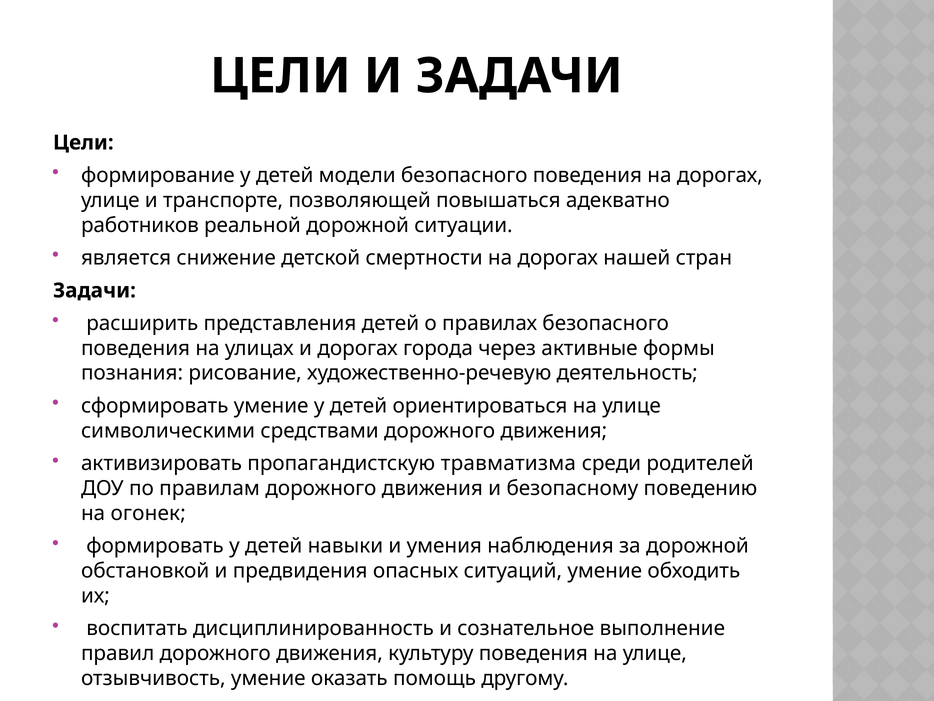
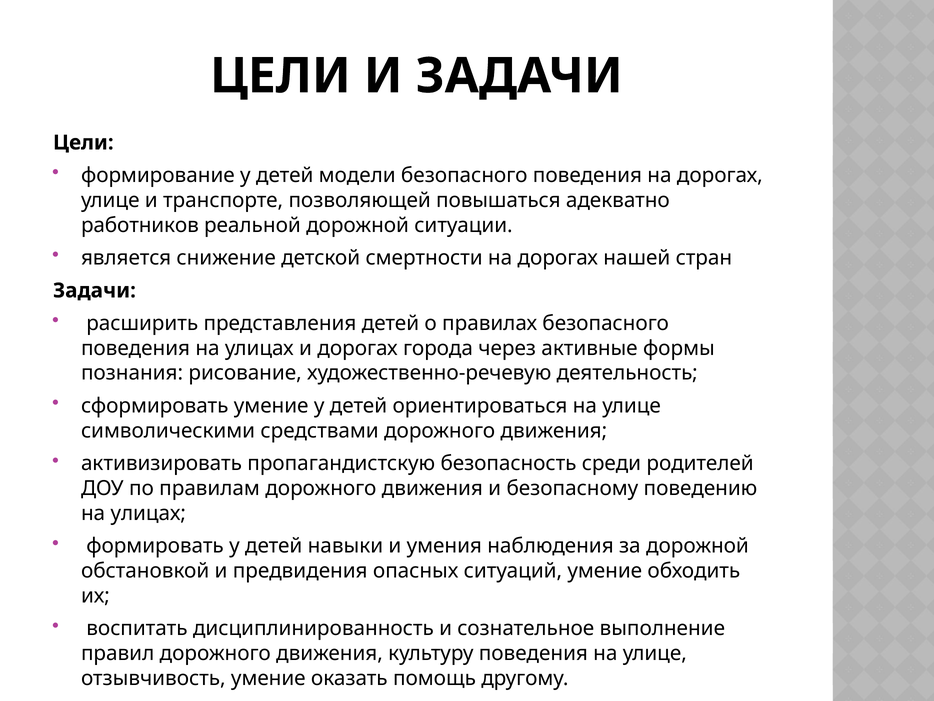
травматизма: травматизма -> безопасность
огонек at (148, 513): огонек -> улицах
